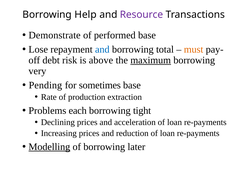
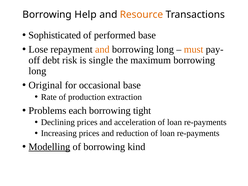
Resource colour: purple -> orange
Demonstrate: Demonstrate -> Sophisticated
and at (102, 49) colour: blue -> orange
total at (165, 49): total -> long
above: above -> single
maximum underline: present -> none
very at (37, 71): very -> long
Pending: Pending -> Original
sometimes: sometimes -> occasional
later: later -> kind
